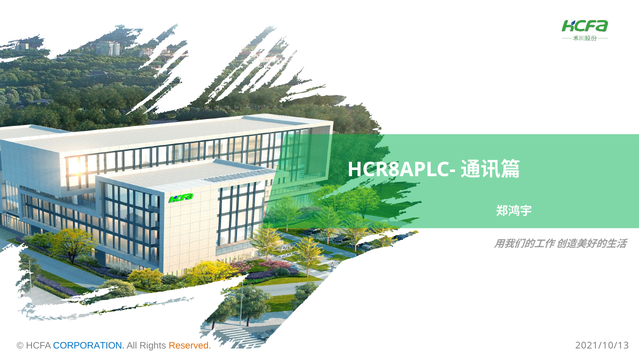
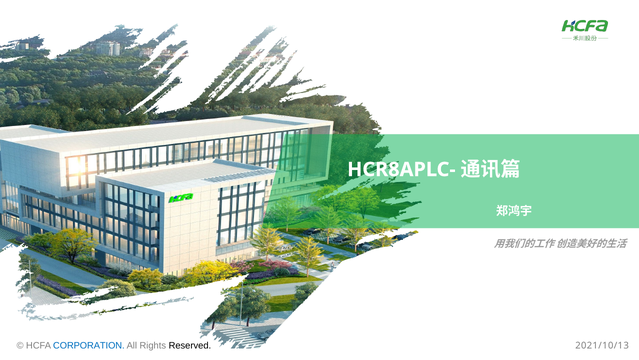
Reserved colour: orange -> black
